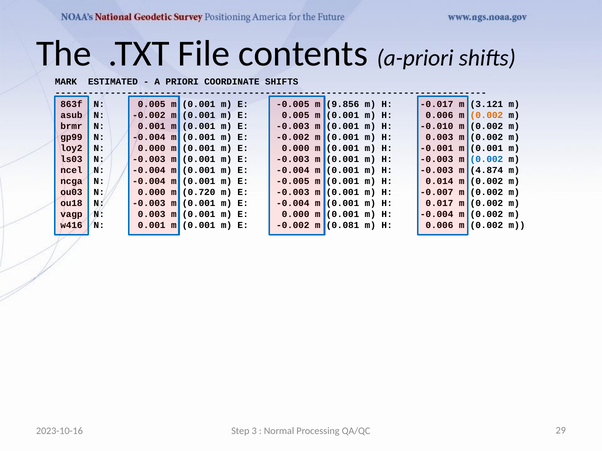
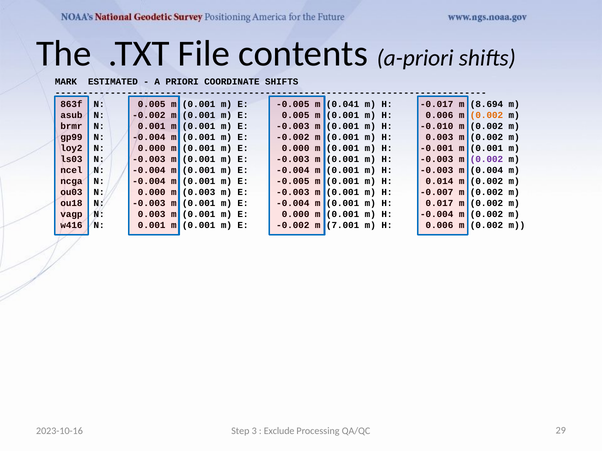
9.856: 9.856 -> 0.041
3.121: 3.121 -> 8.694
0.002 at (486, 159) colour: blue -> purple
4.874: 4.874 -> 0.004
0.720 at (199, 192): 0.720 -> 0.003
0.081: 0.081 -> 7.001
Normal: Normal -> Exclude
